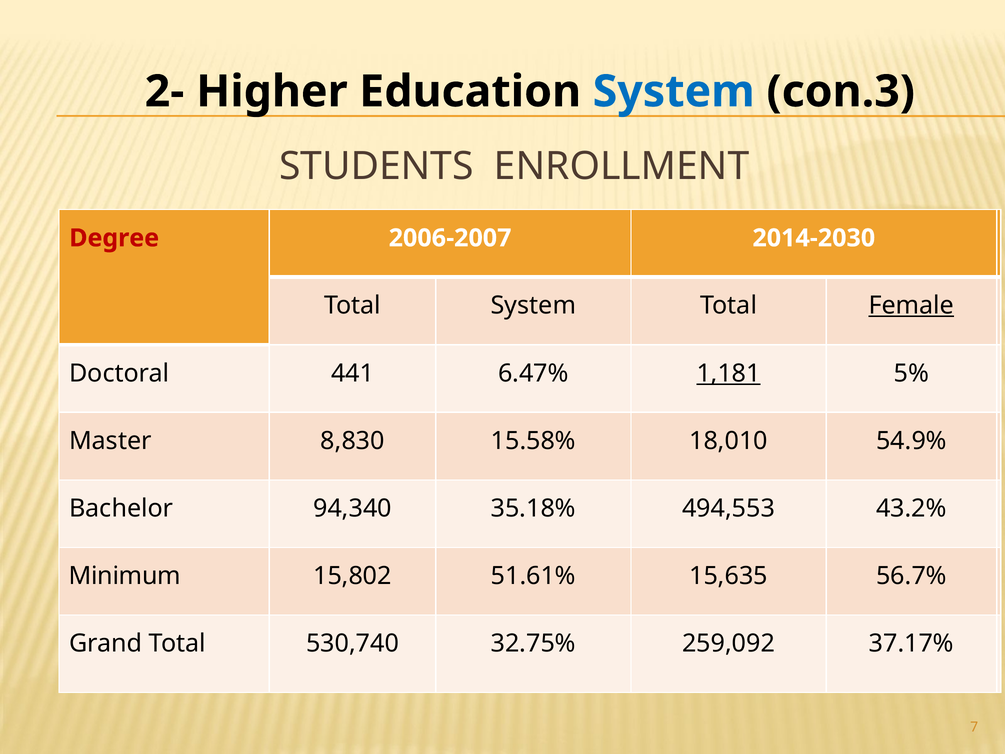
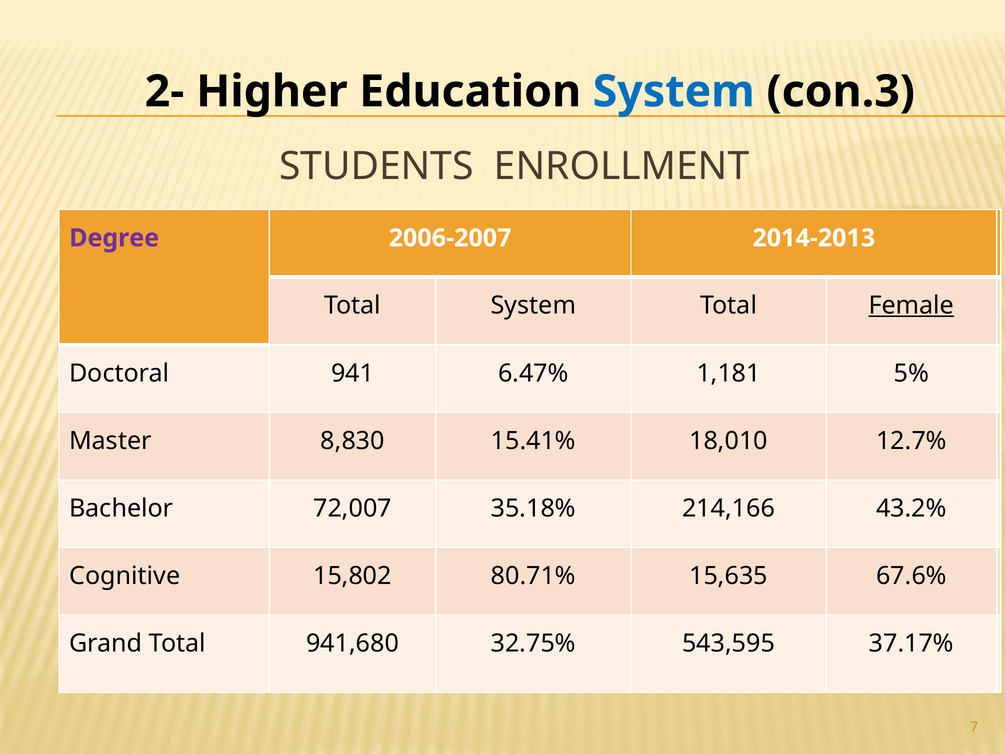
Degree colour: red -> purple
2014-2030: 2014-2030 -> 2014-2013
441: 441 -> 941
1,181 underline: present -> none
15.58%: 15.58% -> 15.41%
54.9%: 54.9% -> 12.7%
94,340: 94,340 -> 72,007
494,553: 494,553 -> 214,166
Minimum: Minimum -> Cognitive
51.61%: 51.61% -> 80.71%
56.7%: 56.7% -> 67.6%
530,740: 530,740 -> 941,680
259,092: 259,092 -> 543,595
